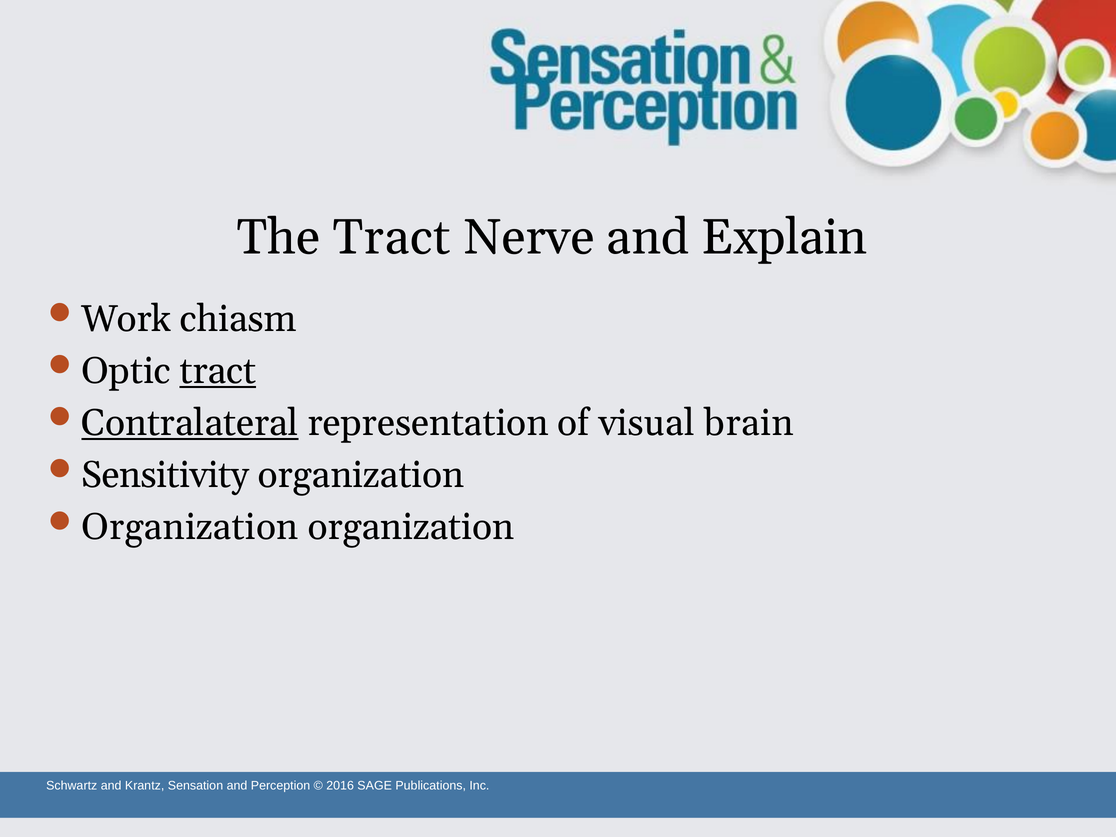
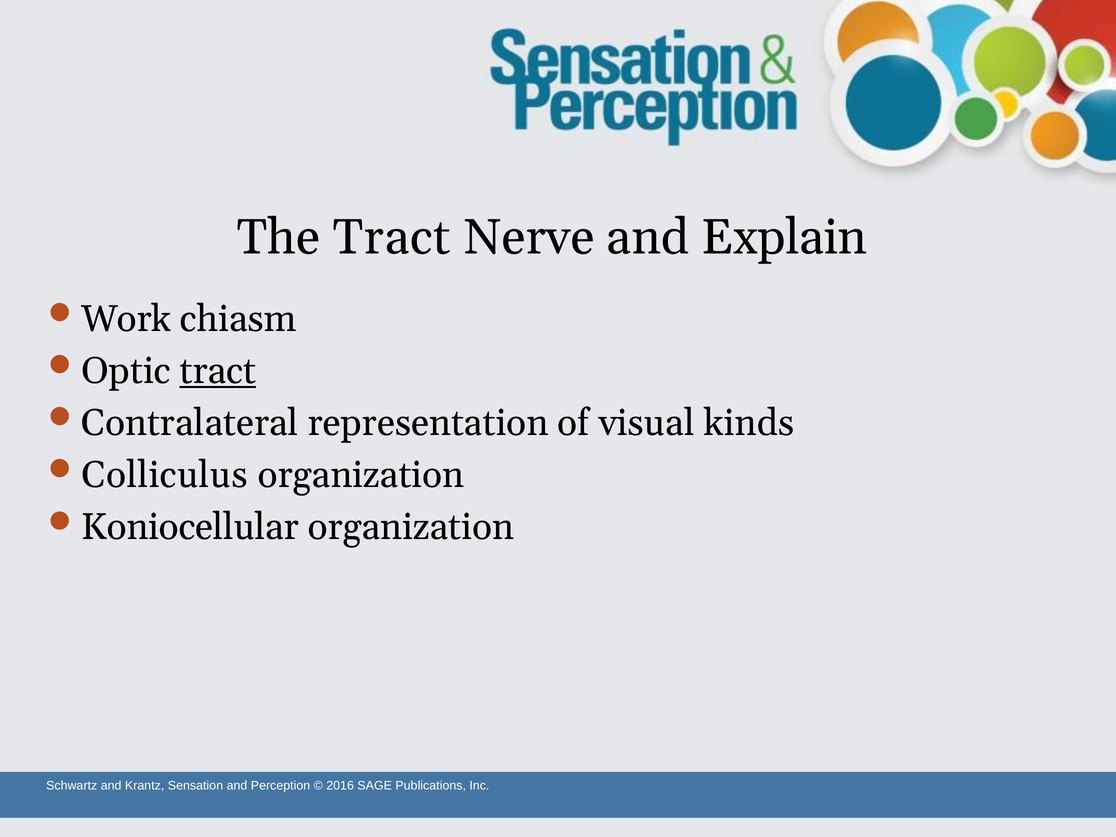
Contralateral underline: present -> none
brain: brain -> kinds
Sensitivity: Sensitivity -> Colliculus
Organization at (190, 527): Organization -> Koniocellular
